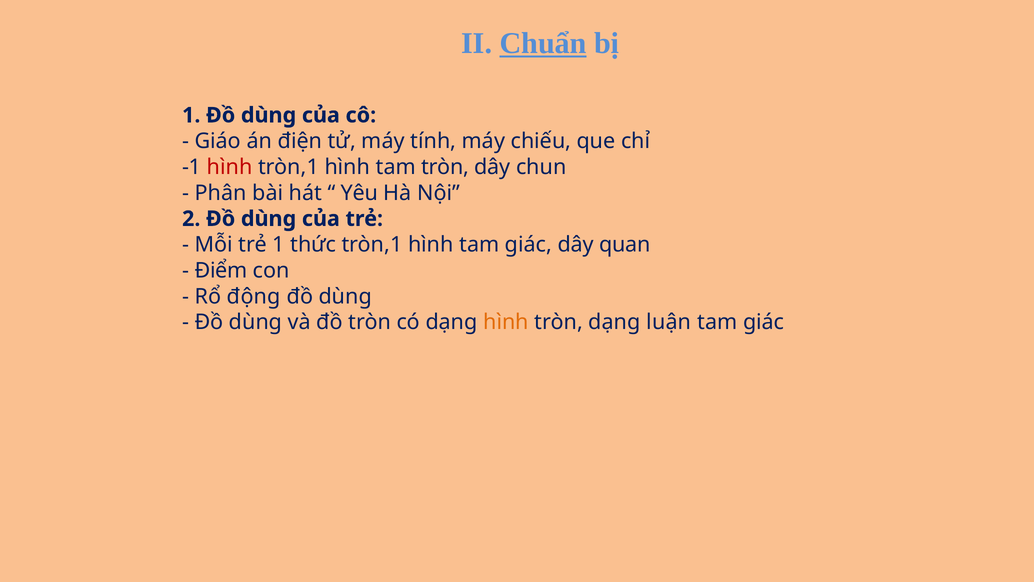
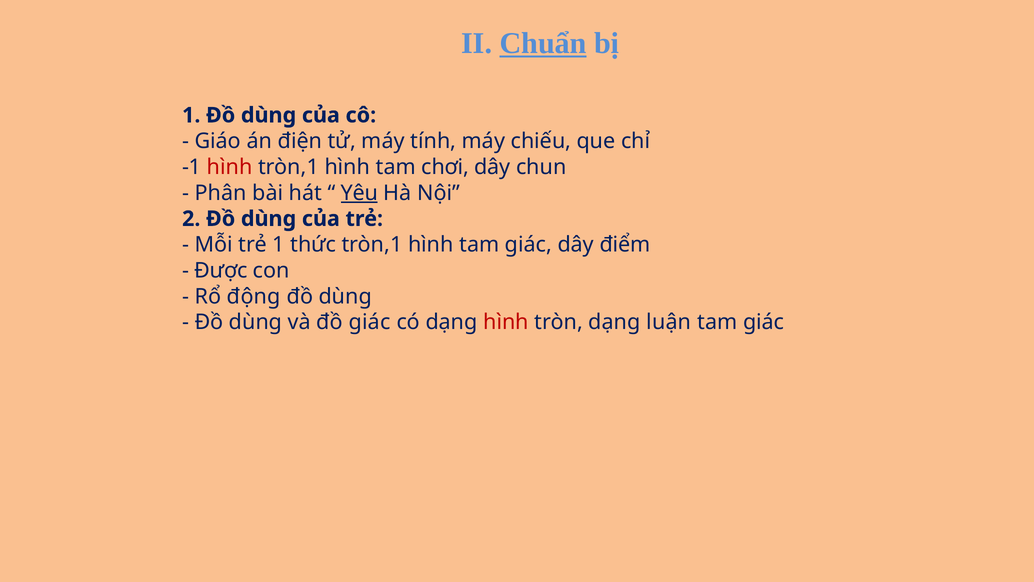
tam tròn: tròn -> chơi
Yêu underline: none -> present
quan: quan -> điểm
Điểm: Điểm -> Được
đồ tròn: tròn -> giác
hình at (506, 322) colour: orange -> red
